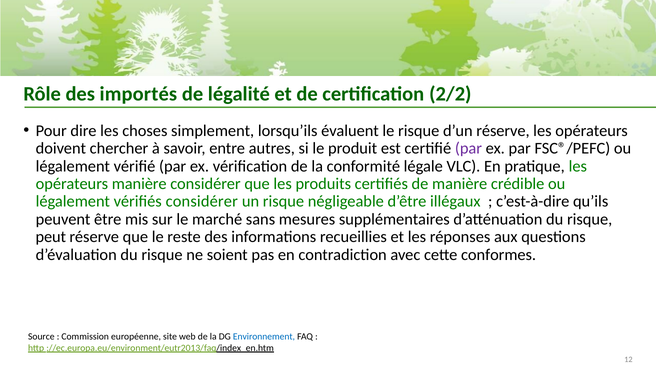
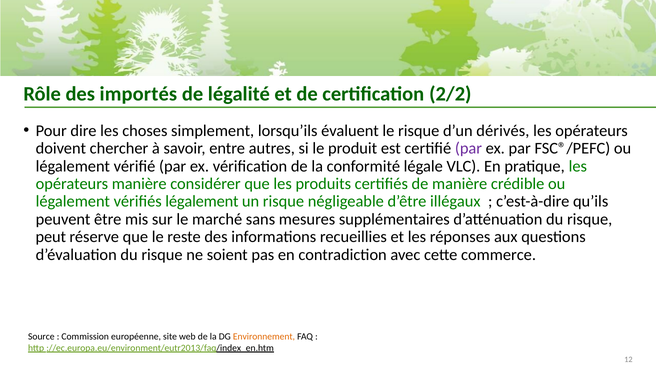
d’un réserve: réserve -> dérivés
vérifiés considérer: considérer -> légalement
conformes: conformes -> commerce
Environnement colour: blue -> orange
